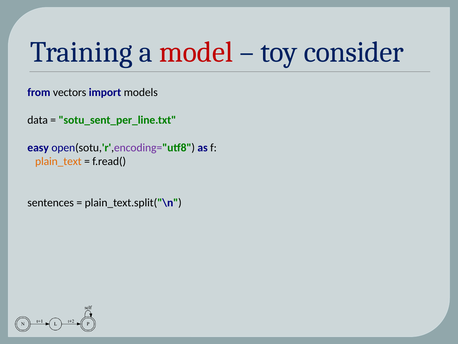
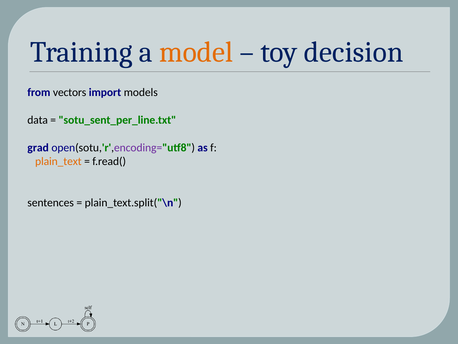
model colour: red -> orange
consider: consider -> decision
easy: easy -> grad
